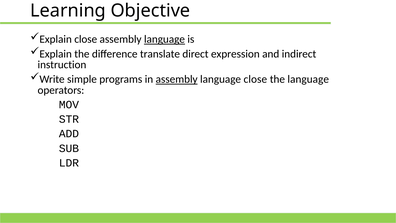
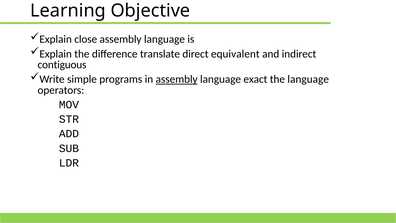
language at (164, 39) underline: present -> none
expression: expression -> equivalent
instruction: instruction -> contiguous
language close: close -> exact
